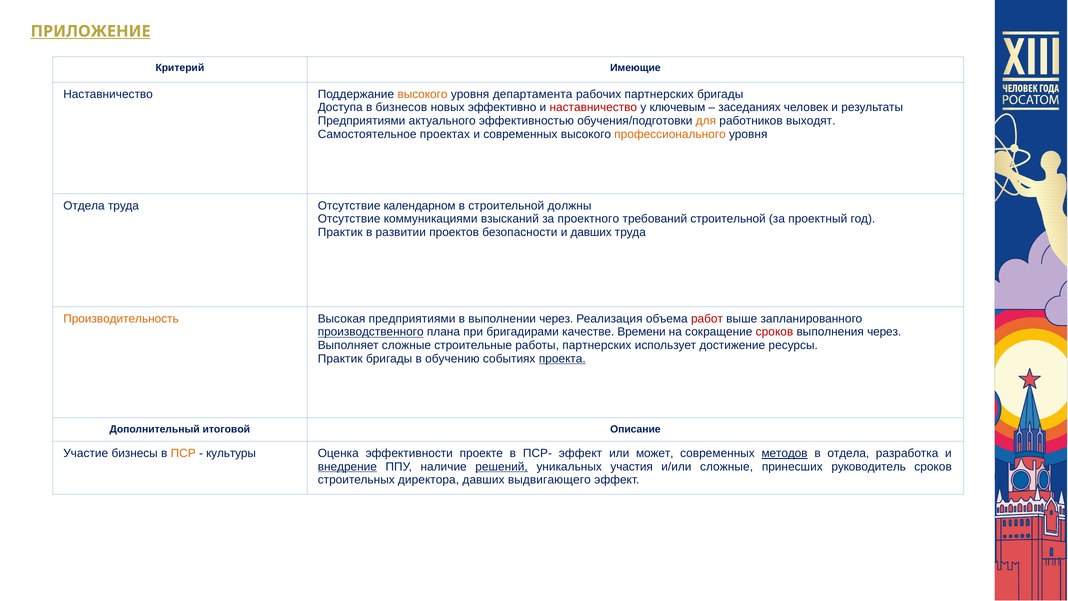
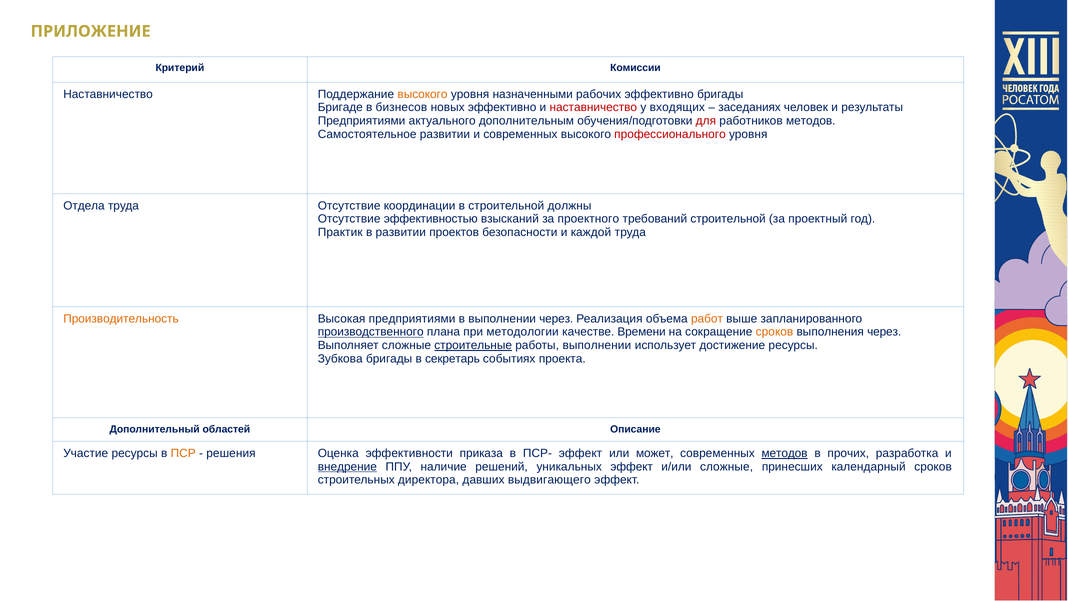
ПРИЛОЖЕНИЕ underline: present -> none
Имеющие: Имеющие -> Комиссии
департамента: департамента -> назначенными
рабочих партнерских: партнерских -> эффективно
Доступа: Доступа -> Бригаде
ключевым: ключевым -> входящих
эффективностью: эффективностью -> дополнительным
для colour: orange -> red
работников выходят: выходят -> методов
Самостоятельное проектах: проектах -> развитии
профессионального colour: orange -> red
календарном: календарном -> координации
коммуникациями: коммуникациями -> эффективностью
и давших: давших -> каждой
работ colour: red -> orange
бригадирами: бригадирами -> методологии
сроков at (774, 332) colour: red -> orange
строительные underline: none -> present
работы партнерских: партнерских -> выполнении
Практик at (340, 359): Практик -> Зубкова
обучению: обучению -> секретарь
проекта underline: present -> none
итоговой: итоговой -> областей
Участие бизнесы: бизнесы -> ресурсы
культуры: культуры -> решения
проекте: проекте -> приказа
в отдела: отдела -> прочих
решений underline: present -> none
уникальных участия: участия -> эффект
руководитель: руководитель -> календарный
